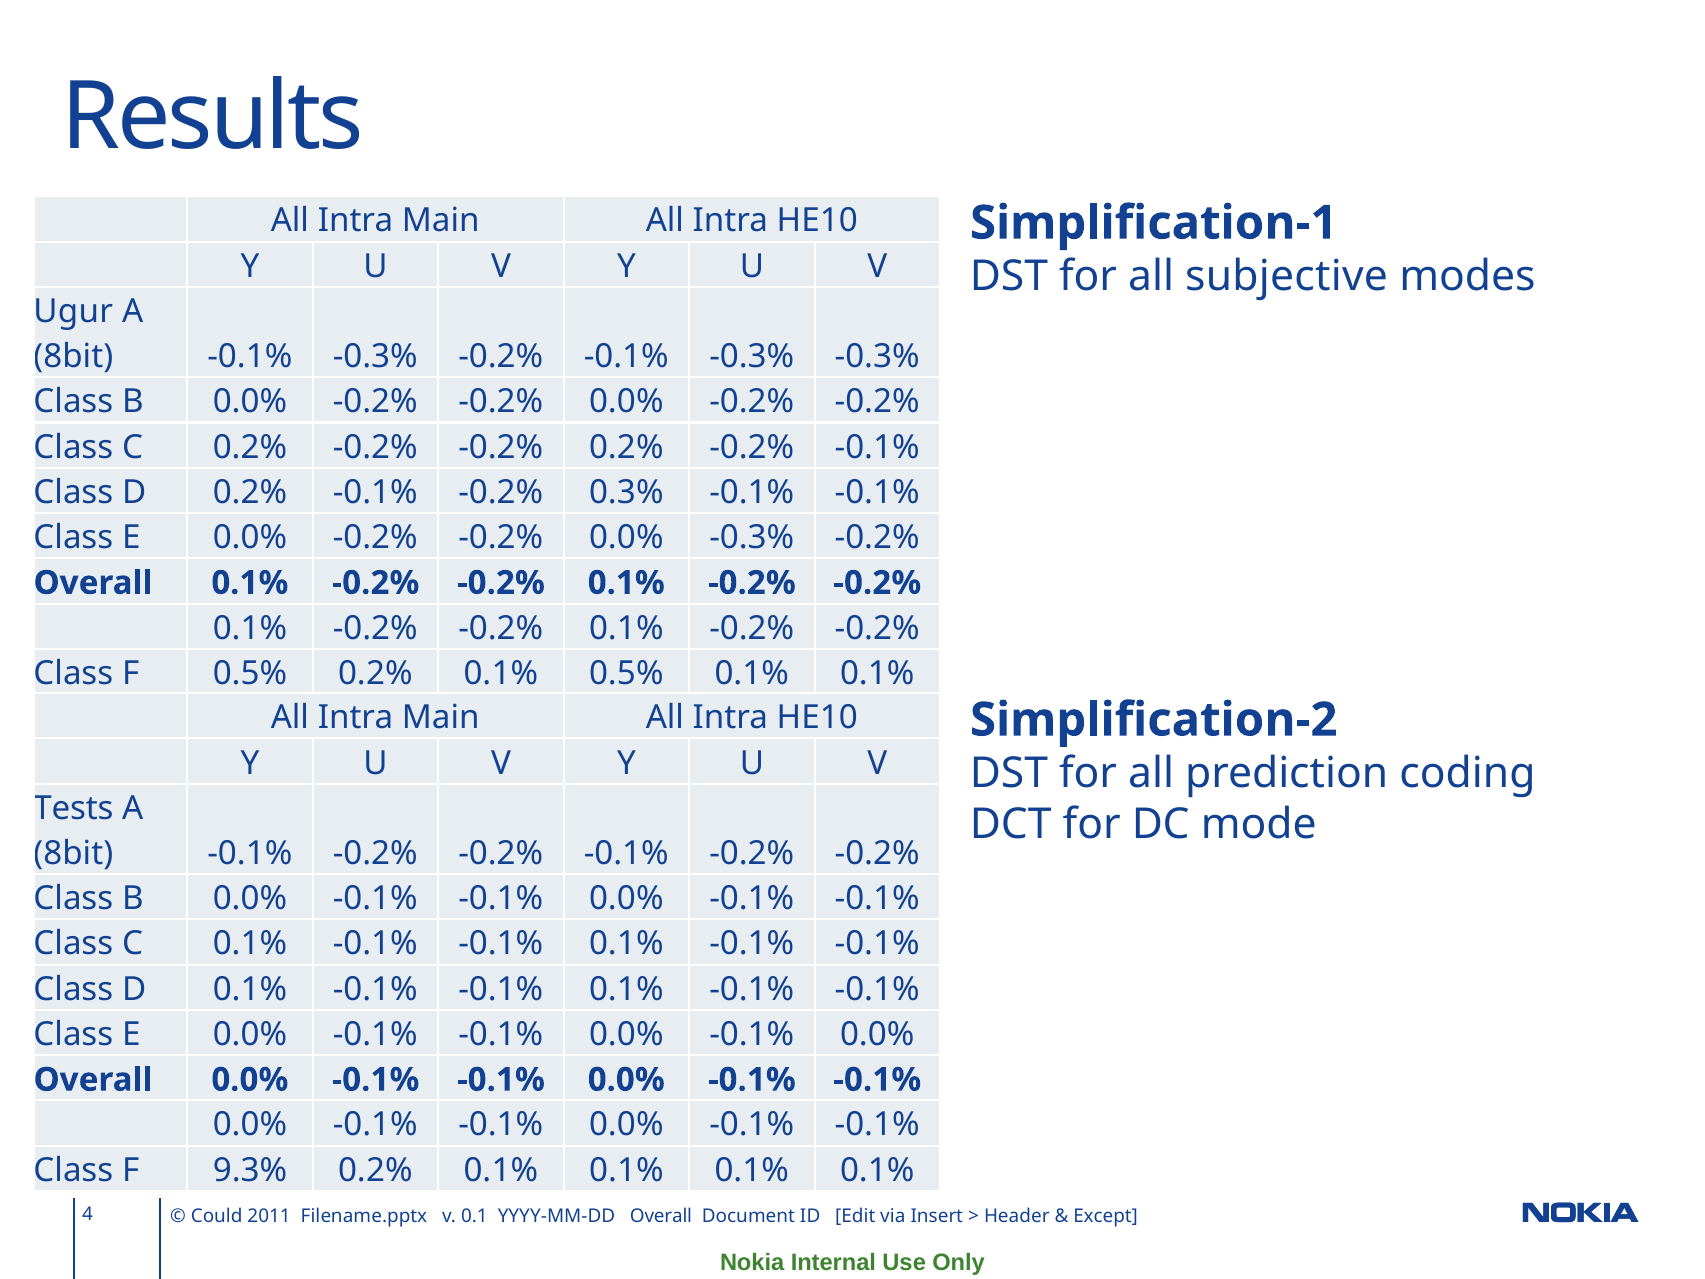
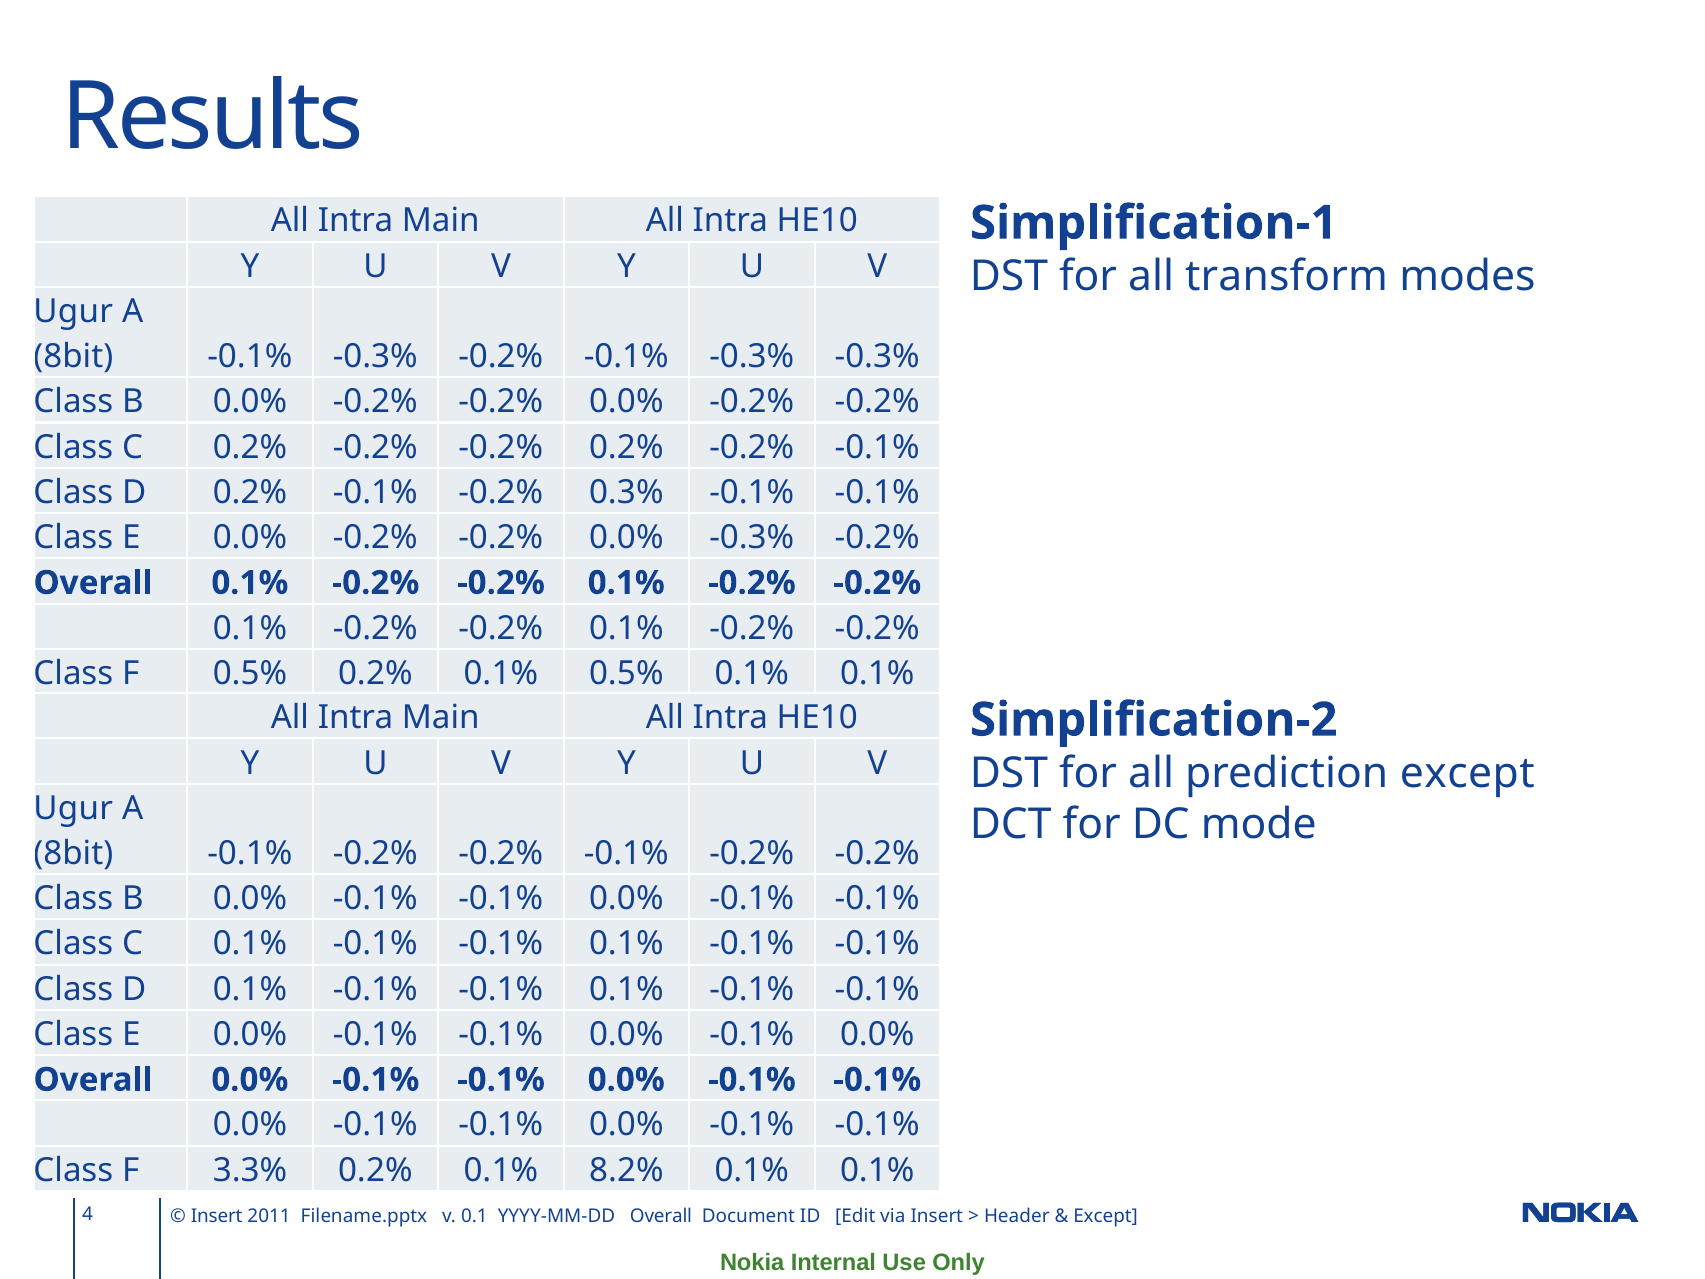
subjective: subjective -> transform
prediction coding: coding -> except
Tests at (74, 808): Tests -> Ugur
9.3%: 9.3% -> 3.3%
0.2% 0.1% 0.1%: 0.1% -> 8.2%
Could at (217, 1216): Could -> Insert
